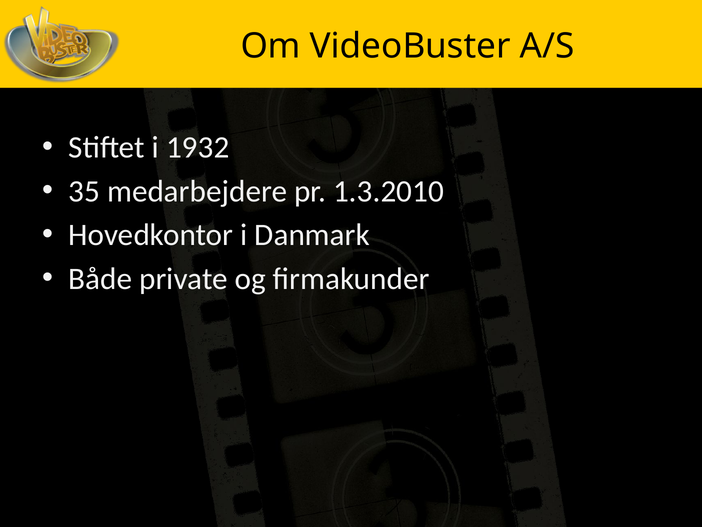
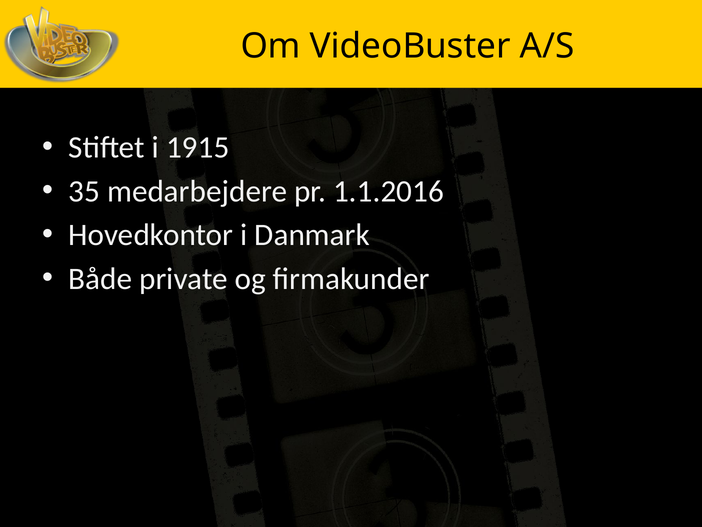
1932: 1932 -> 1915
1.3.2010: 1.3.2010 -> 1.1.2016
